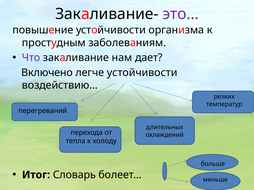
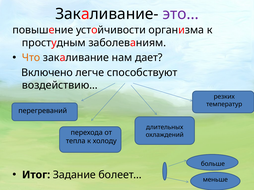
Что colour: purple -> orange
легче устойчивости: устойчивости -> способствуют
Словарь: Словарь -> Задание
